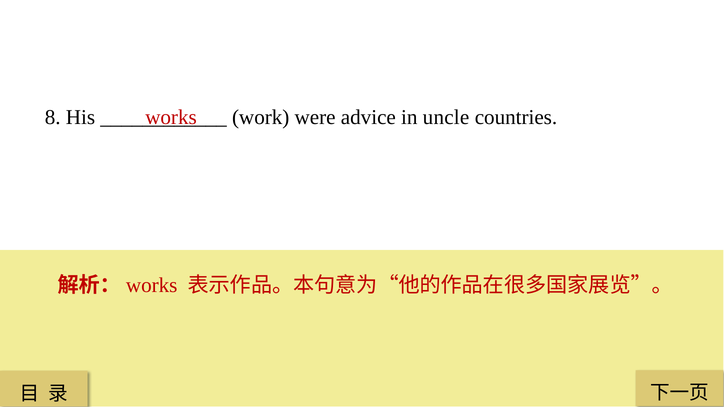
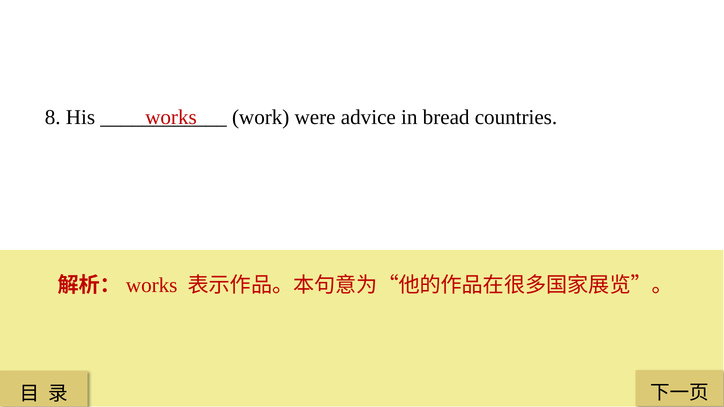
uncle: uncle -> bread
